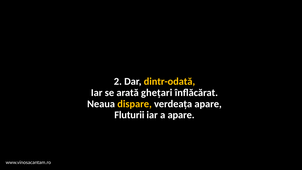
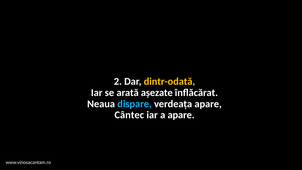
ghețari: ghețari -> așezate
dispare colour: yellow -> light blue
Fluturii: Fluturii -> Cântec
